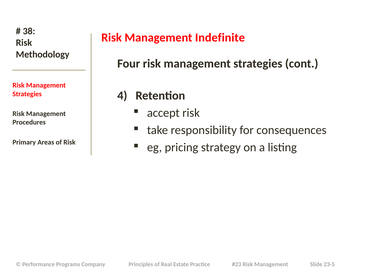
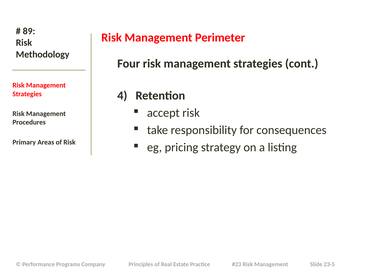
38: 38 -> 89
Indefinite: Indefinite -> Perimeter
